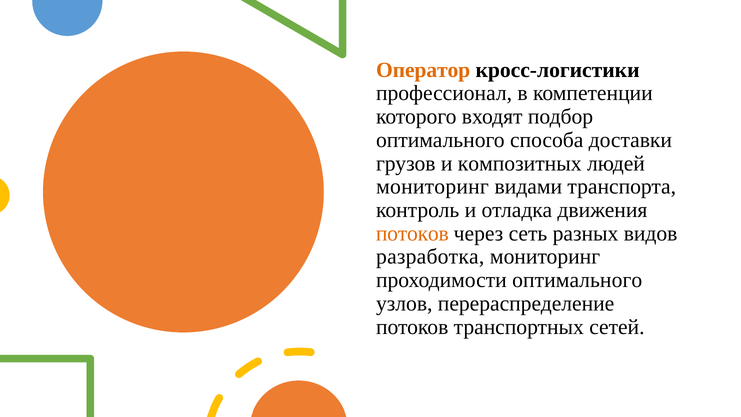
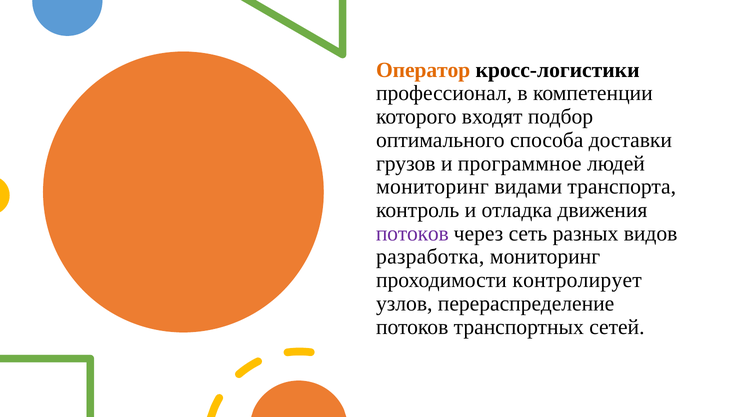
композитных: композитных -> программное
потоков at (412, 233) colour: orange -> purple
проходимости оптимального: оптимального -> контролирует
